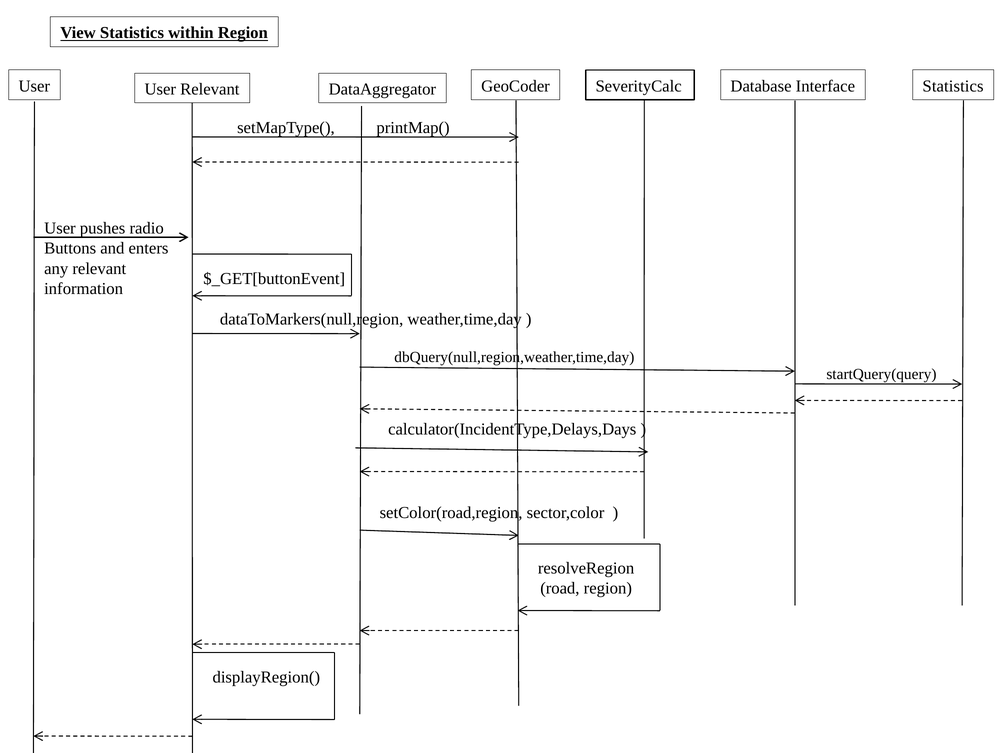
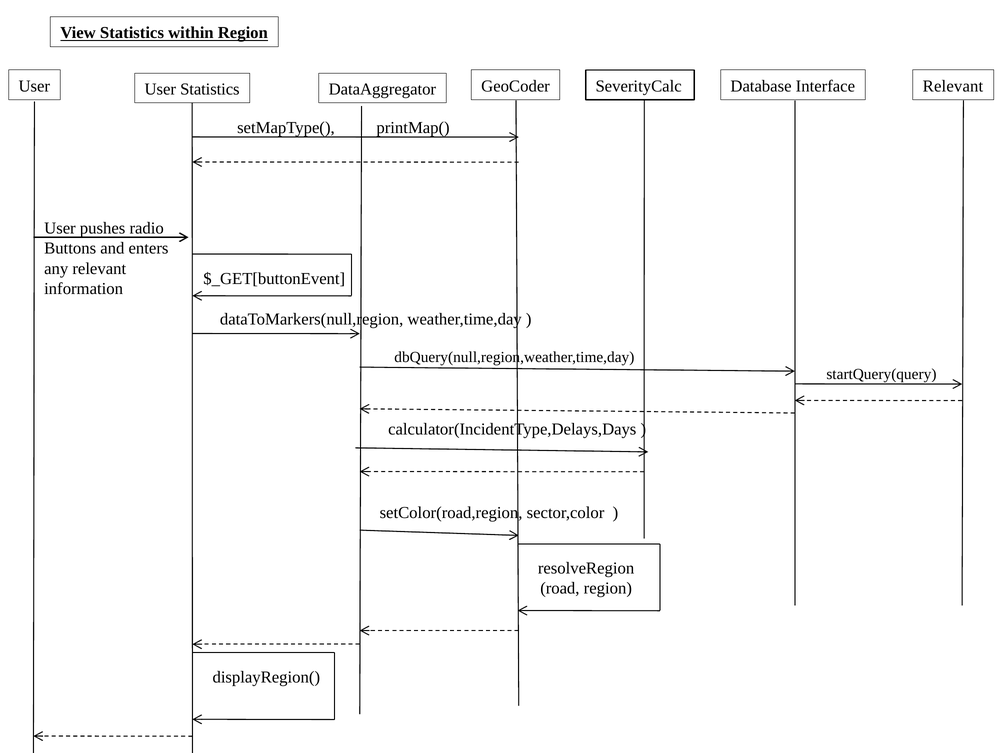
Interface Statistics: Statistics -> Relevant
User Relevant: Relevant -> Statistics
